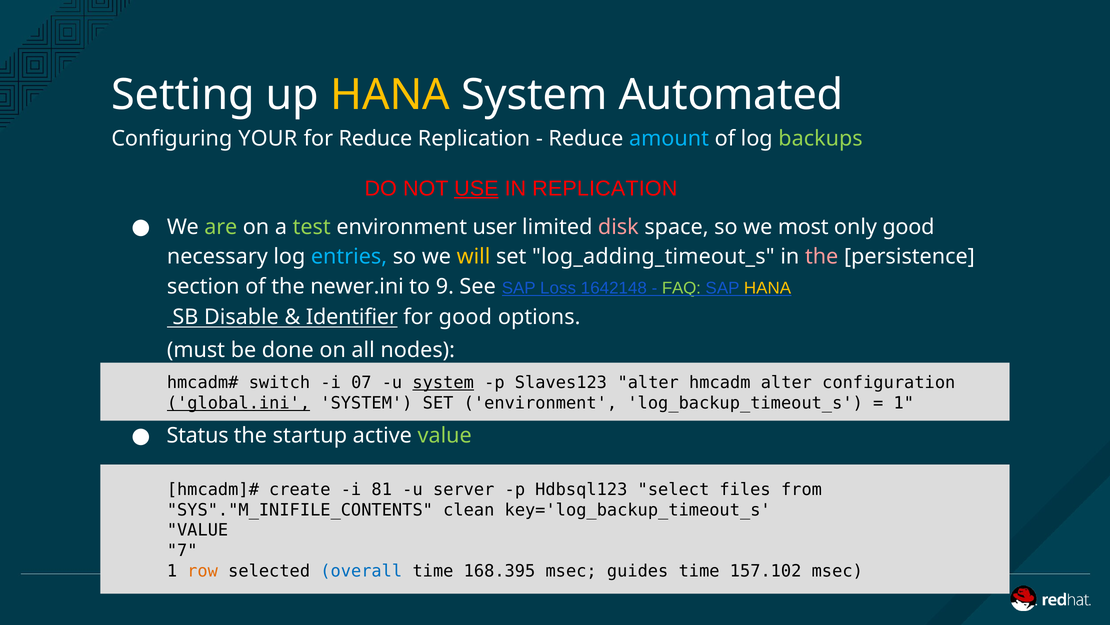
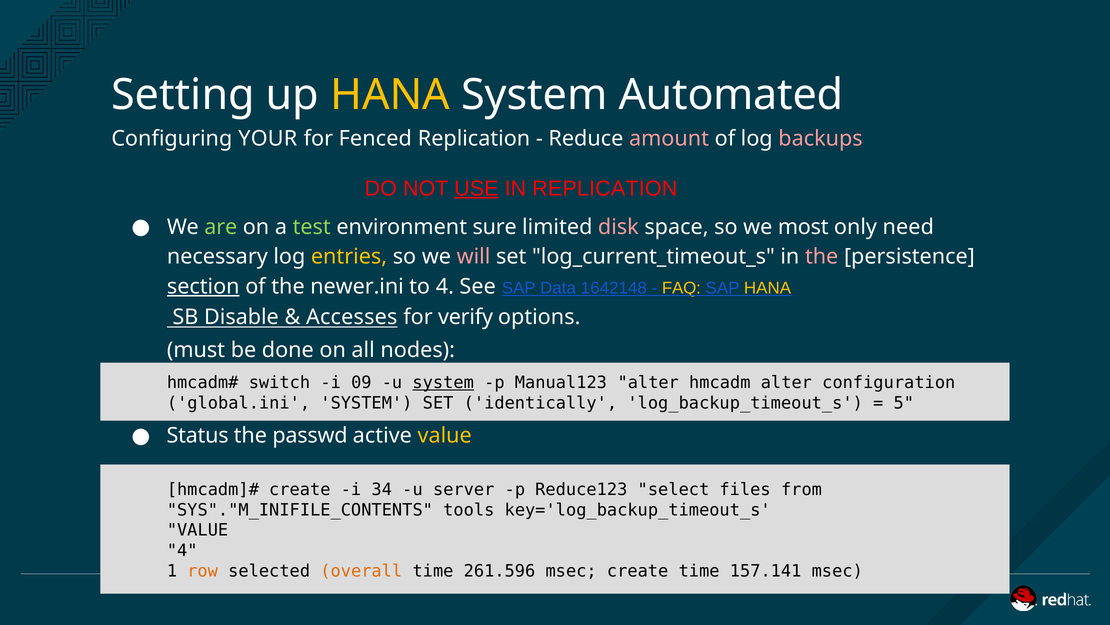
for Reduce: Reduce -> Fenced
amount colour: light blue -> pink
backups colour: light green -> pink
user: user -> sure
only good: good -> need
entries colour: light blue -> yellow
will colour: yellow -> pink
log_adding_timeout_s: log_adding_timeout_s -> log_current_timeout_s
section underline: none -> present
to 9: 9 -> 4
Loss: Loss -> Data
FAQ colour: light green -> yellow
Identifier: Identifier -> Accesses
for good: good -> verify
07: 07 -> 09
Slaves123: Slaves123 -> Manual123
global.ini underline: present -> none
SET environment: environment -> identically
1 at (904, 403): 1 -> 5
startup: startup -> passwd
value at (445, 435) colour: light green -> yellow
81: 81 -> 34
Hdbsql123: Hdbsql123 -> Reduce123
clean: clean -> tools
7 at (182, 550): 7 -> 4
overall colour: blue -> orange
168.395: 168.395 -> 261.596
msec guides: guides -> create
157.102: 157.102 -> 157.141
